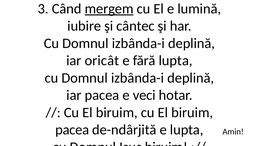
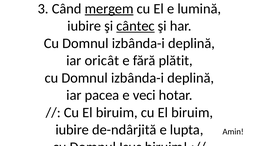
cântec underline: none -> present
fără lupta: lupta -> plătit
pacea at (72, 130): pacea -> iubire
